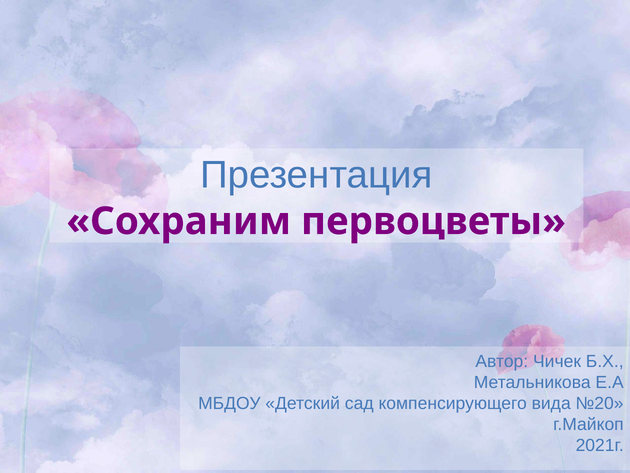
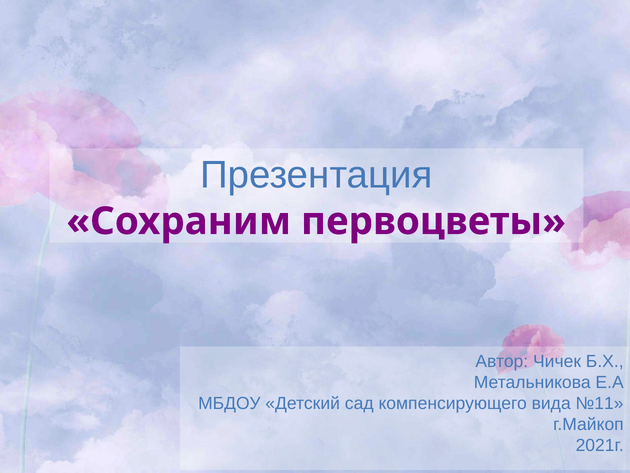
№20: №20 -> №11
